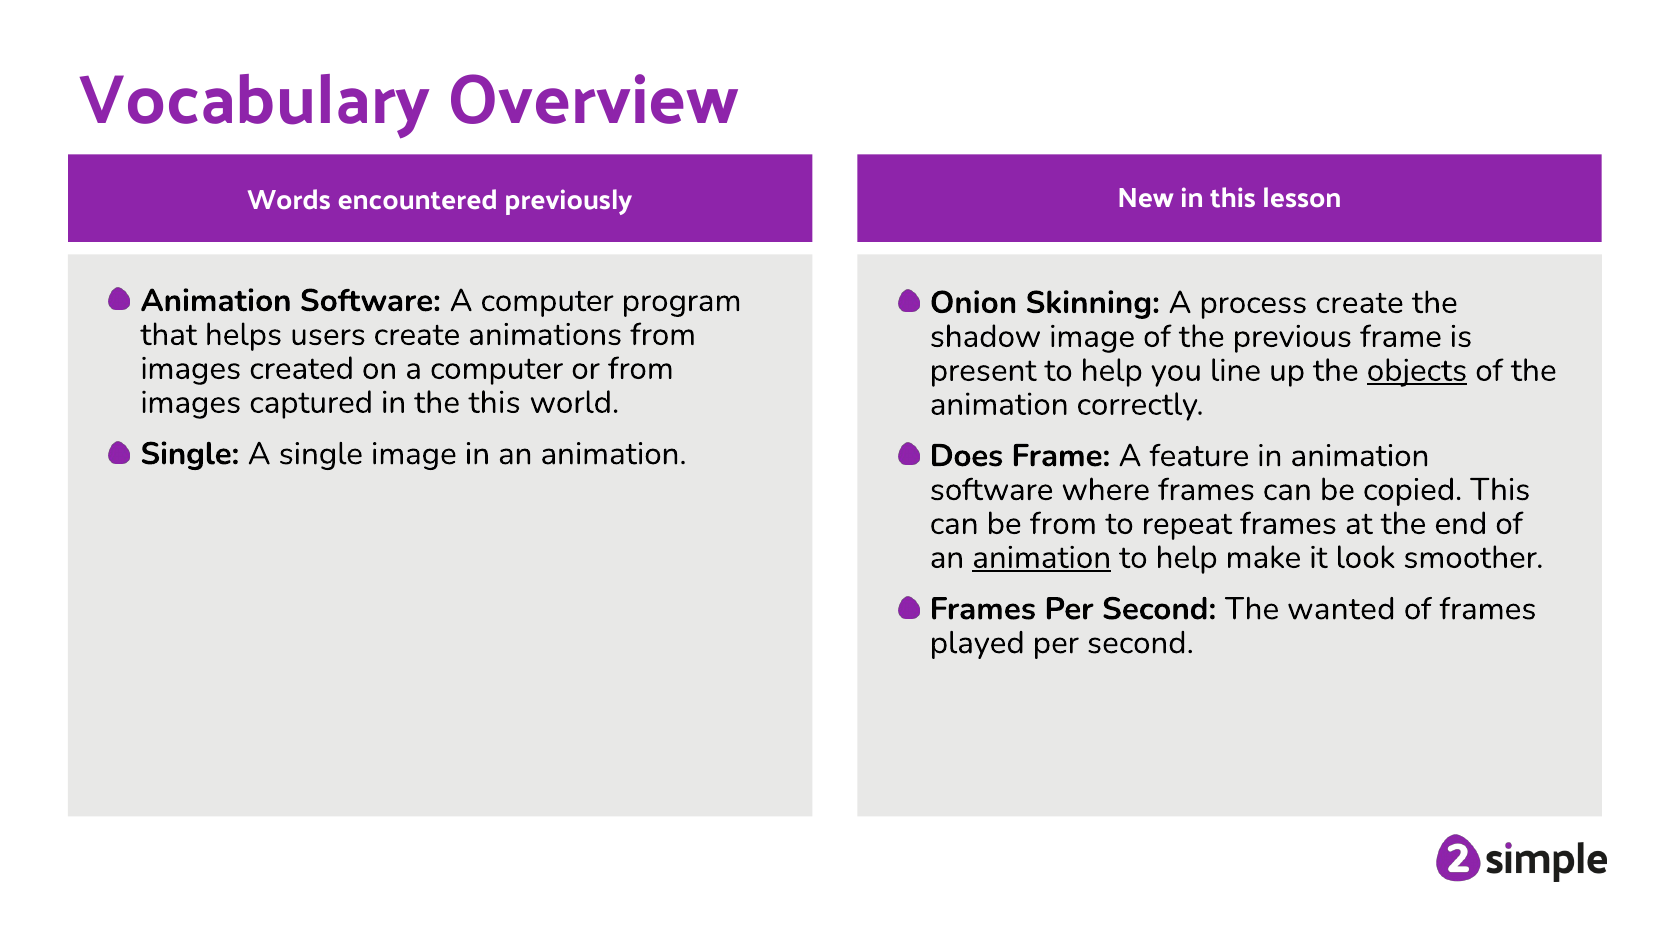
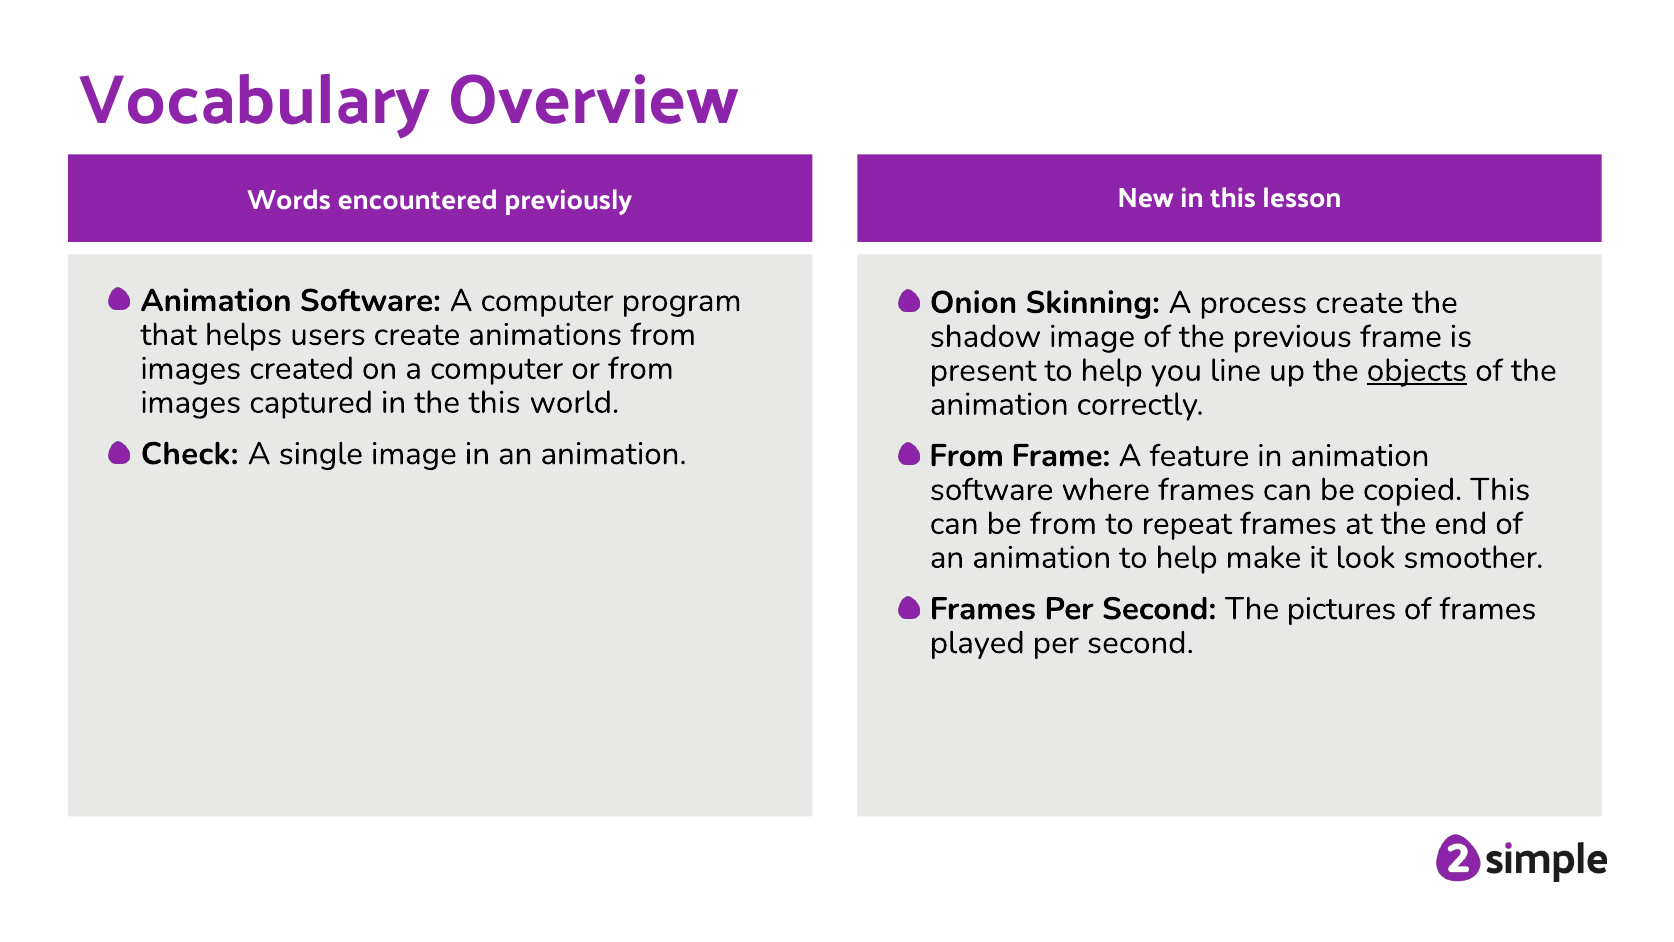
Single at (190, 454): Single -> Check
Does at (967, 456): Does -> From
animation at (1042, 557) underline: present -> none
wanted: wanted -> pictures
